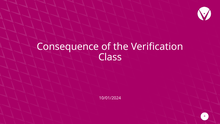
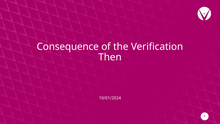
Class: Class -> Then
